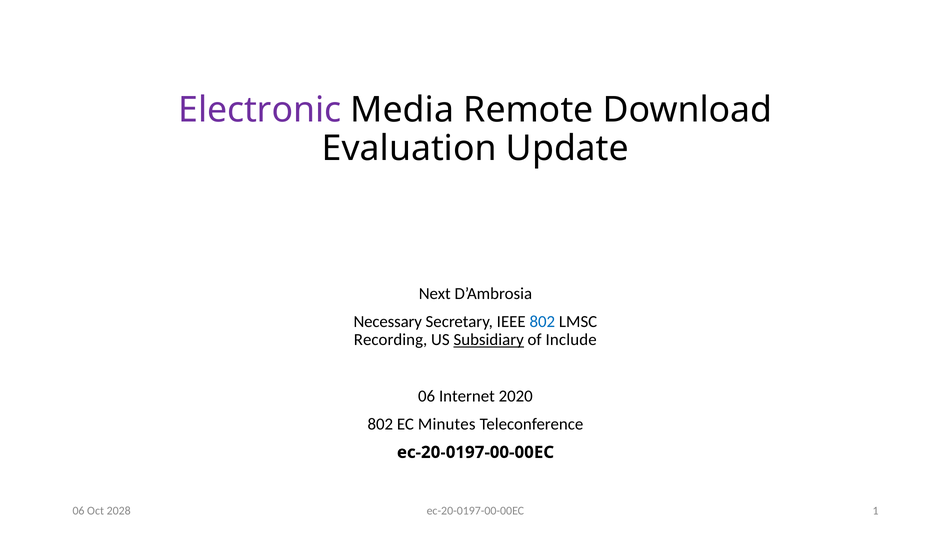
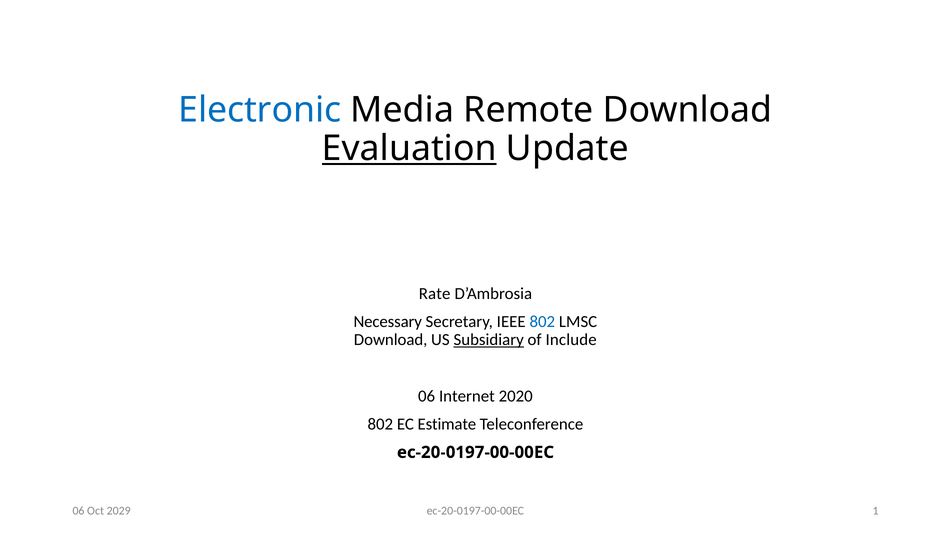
Electronic colour: purple -> blue
Evaluation underline: none -> present
Next: Next -> Rate
Recording at (391, 340): Recording -> Download
Minutes: Minutes -> Estimate
2028: 2028 -> 2029
